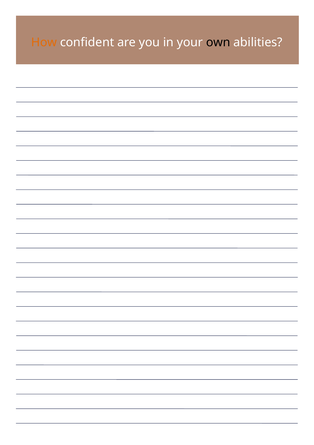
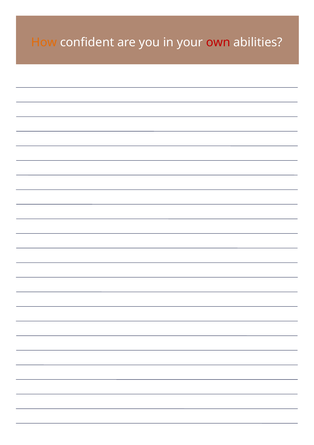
own colour: black -> red
